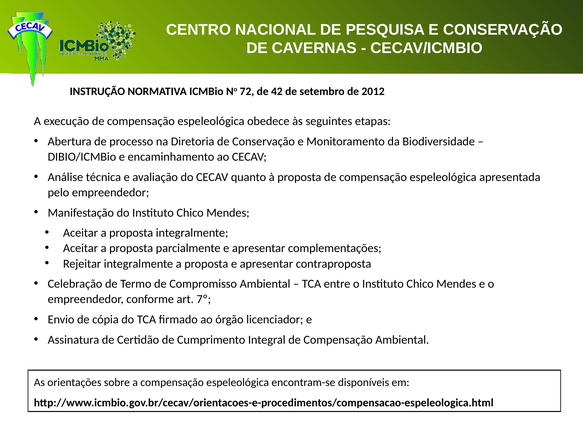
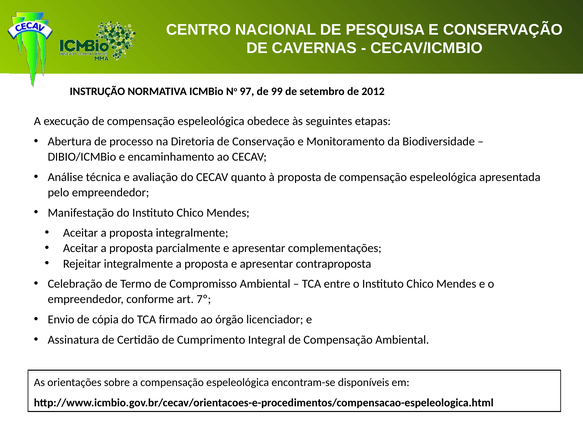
72: 72 -> 97
42: 42 -> 99
